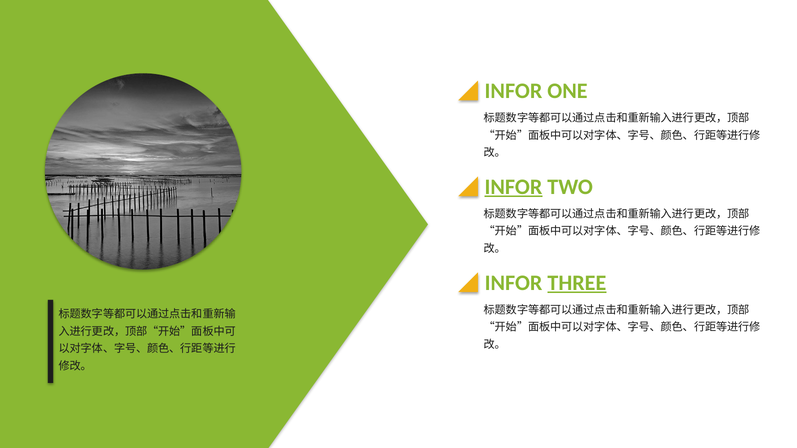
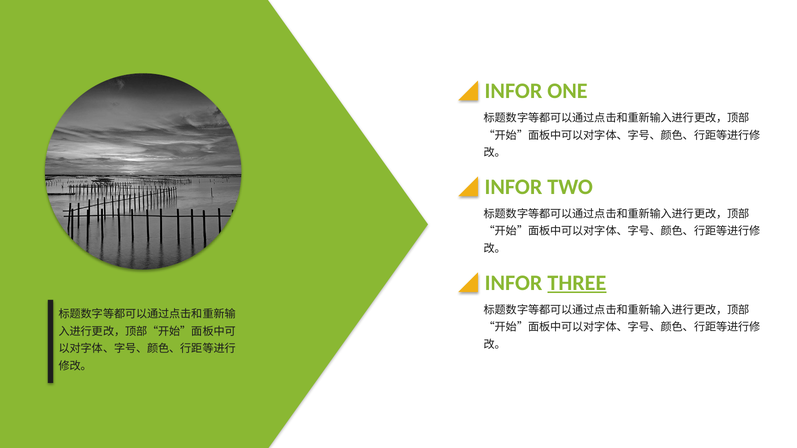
INFOR at (513, 187) underline: present -> none
